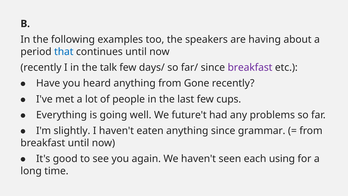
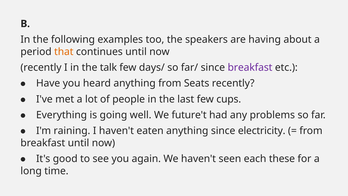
that colour: blue -> orange
Gone: Gone -> Seats
slightly: slightly -> raining
grammar: grammar -> electricity
using: using -> these
